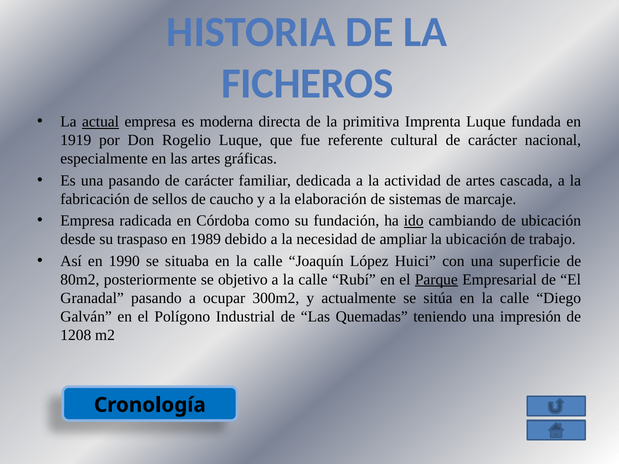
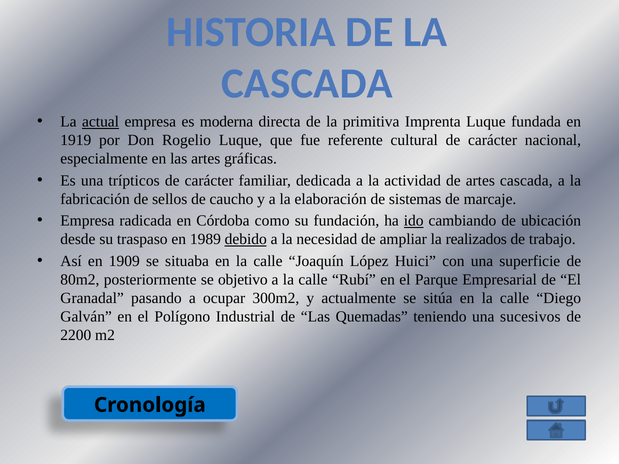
FICHEROS at (307, 83): FICHEROS -> CASCADA
una pasando: pasando -> trípticos
debido underline: none -> present
la ubicación: ubicación -> realizados
1990: 1990 -> 1909
Parque underline: present -> none
impresión: impresión -> sucesivos
1208: 1208 -> 2200
